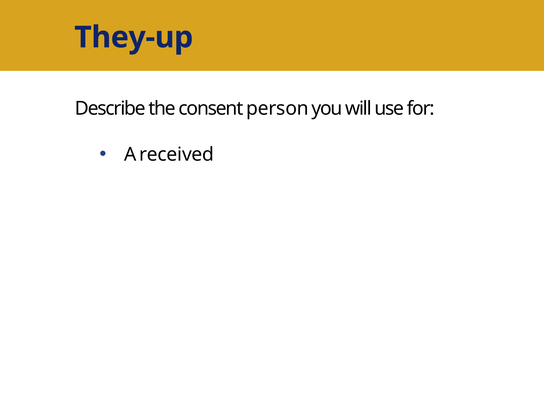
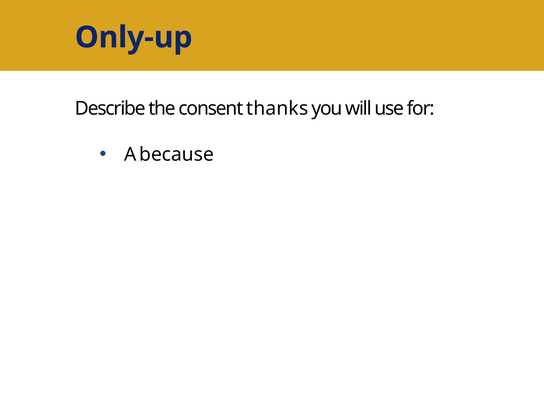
They-up: They-up -> Only-up
person: person -> thanks
received: received -> because
